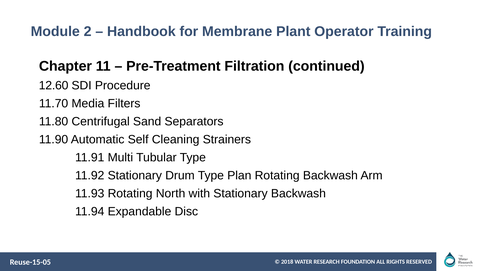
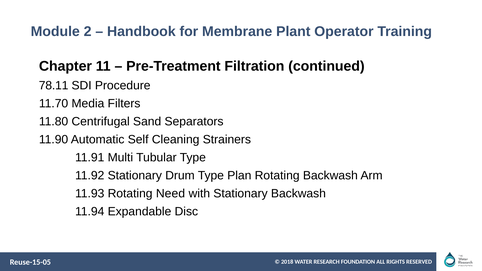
12.60: 12.60 -> 78.11
North: North -> Need
